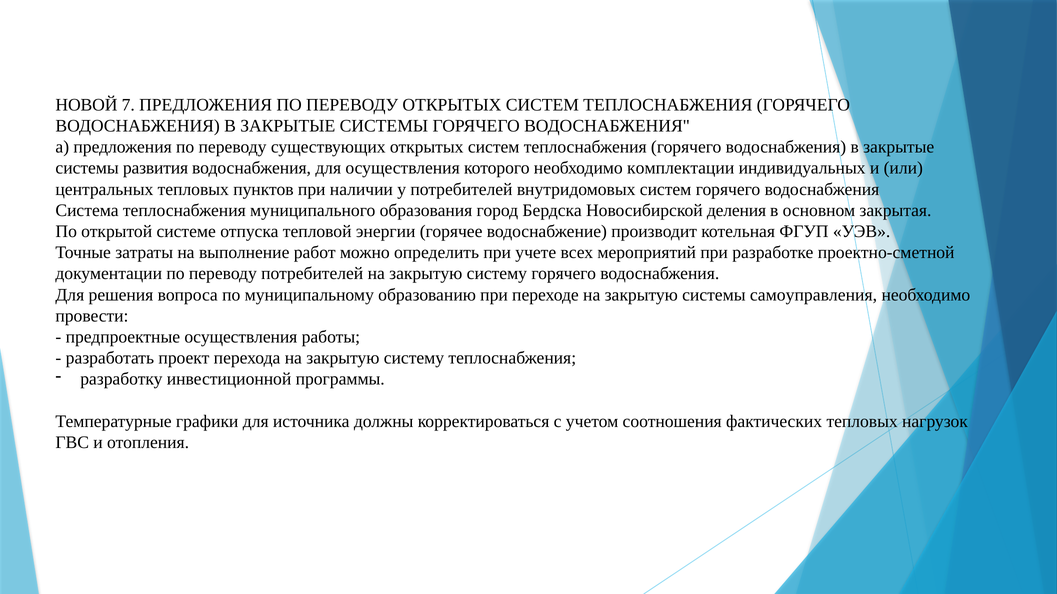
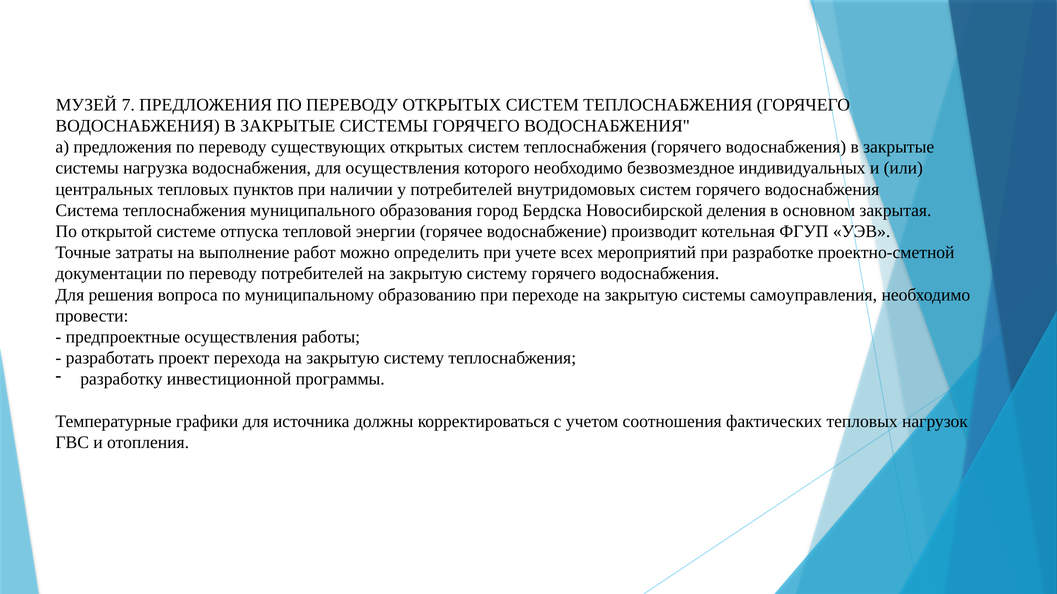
НОВОЙ: НОВОЙ -> МУЗЕЙ
развития: развития -> нагрузка
комплектации: комплектации -> безвозмездное
